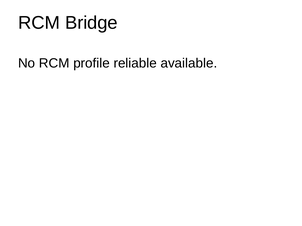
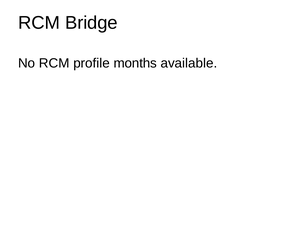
reliable: reliable -> months
